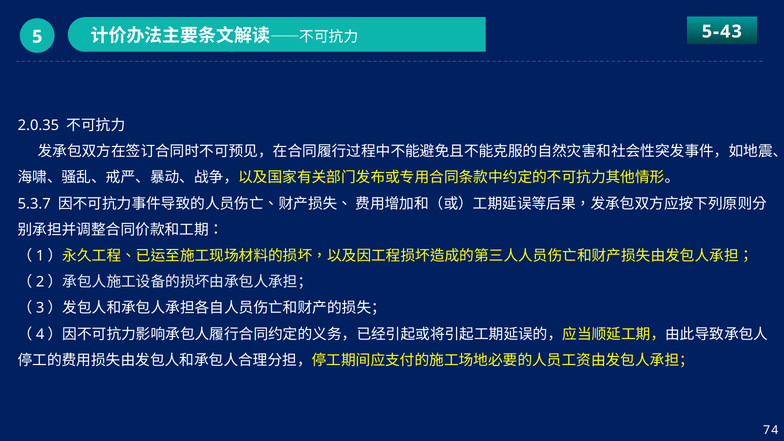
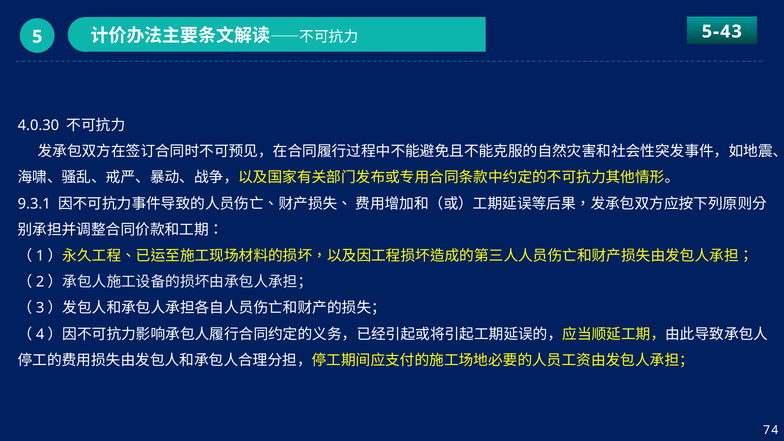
2.0.35: 2.0.35 -> 4.0.30
5.3.7: 5.3.7 -> 9.3.1
